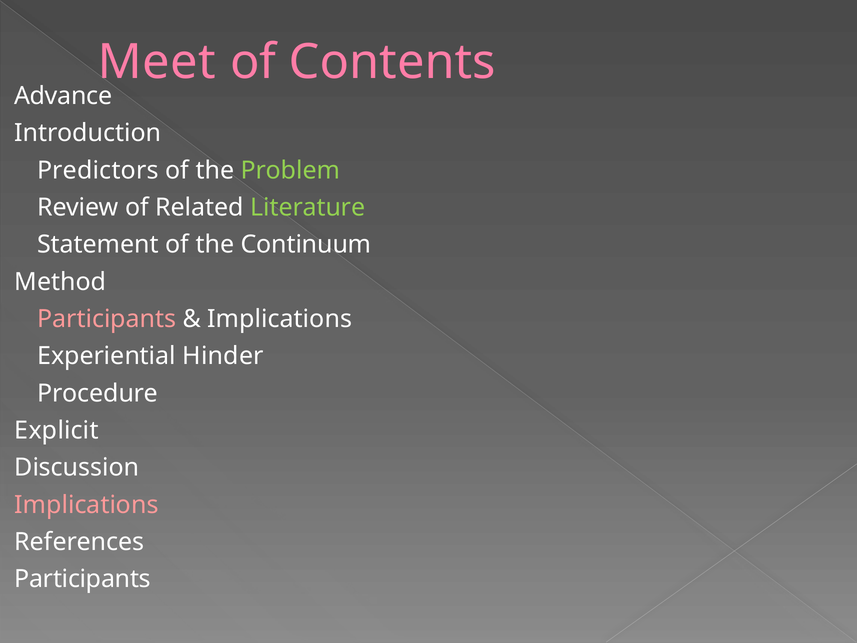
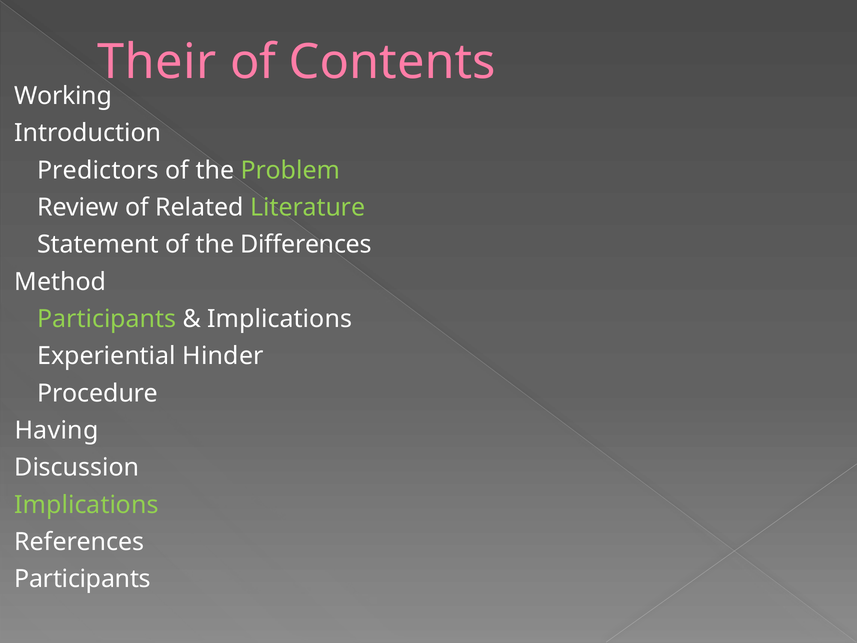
Meet: Meet -> Their
Advance: Advance -> Working
Continuum: Continuum -> Differences
Participants at (107, 319) colour: pink -> light green
Explicit: Explicit -> Having
Implications at (86, 505) colour: pink -> light green
